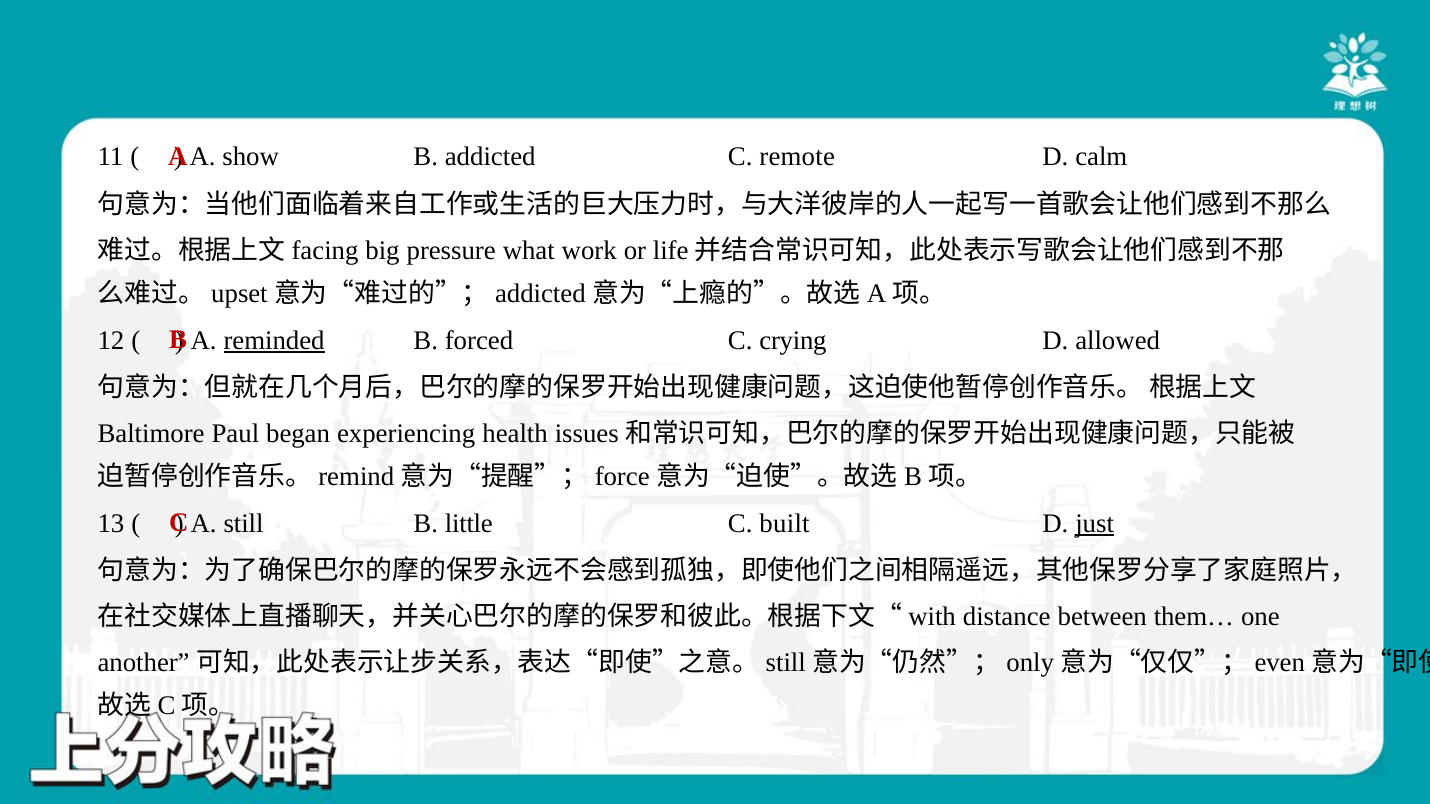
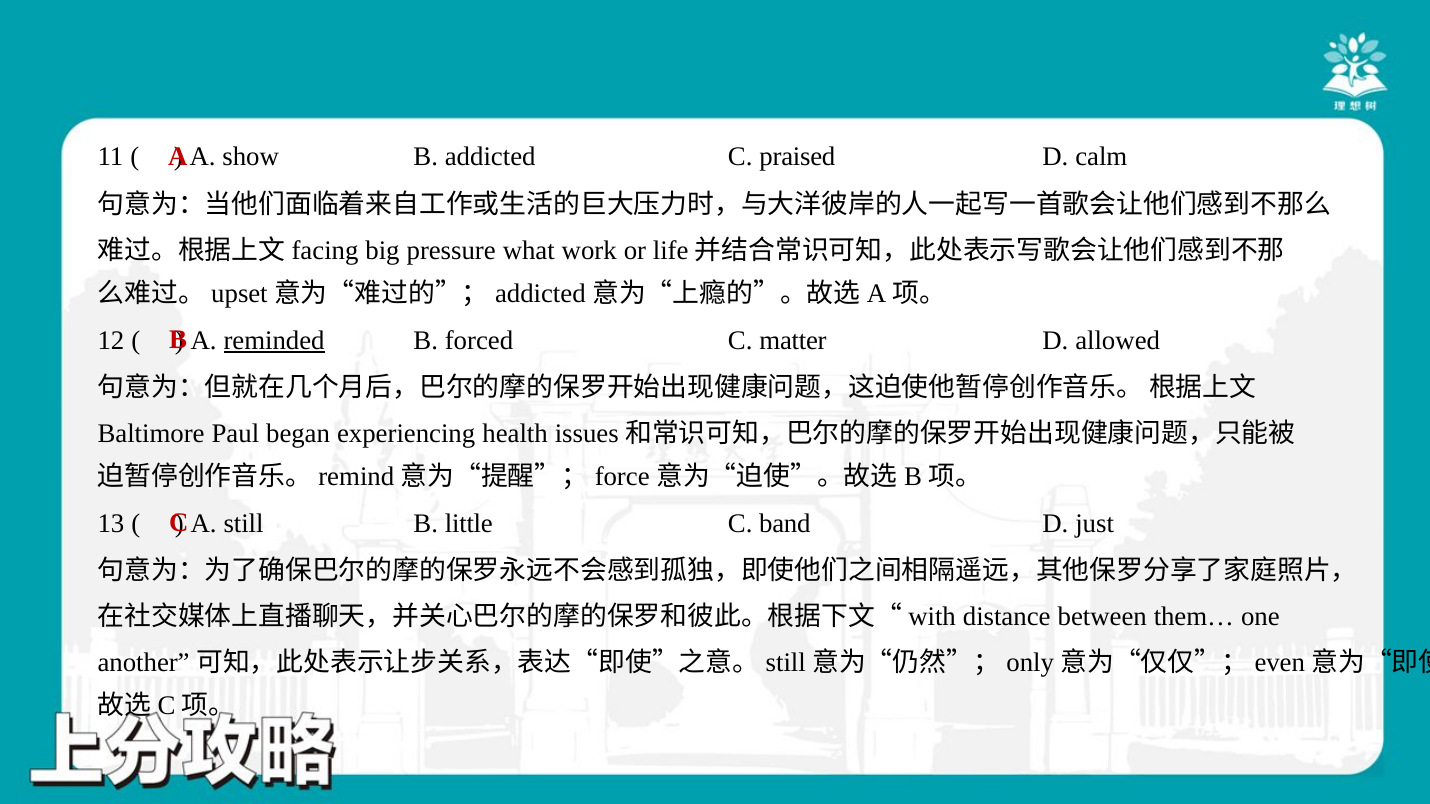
remote: remote -> praised
crying: crying -> matter
built: built -> band
just underline: present -> none
